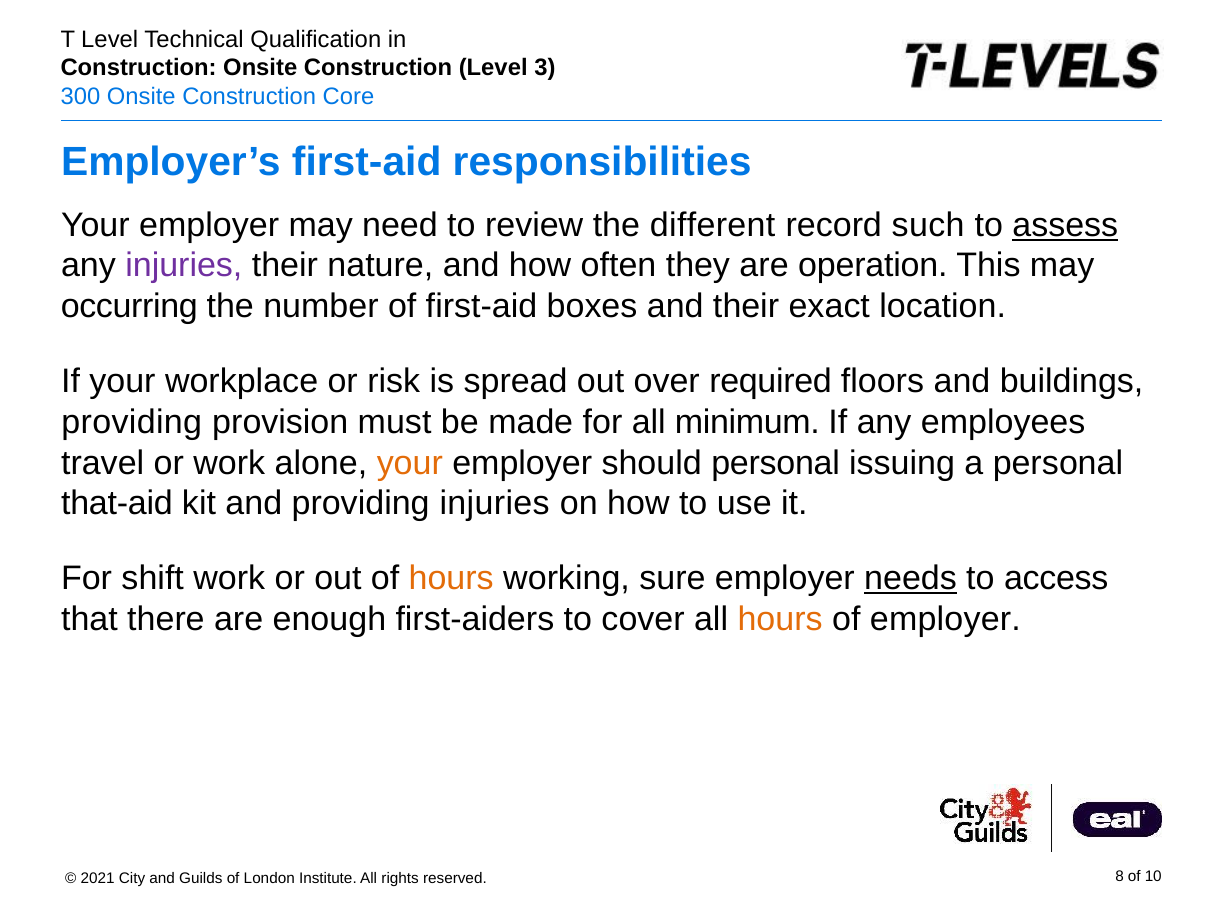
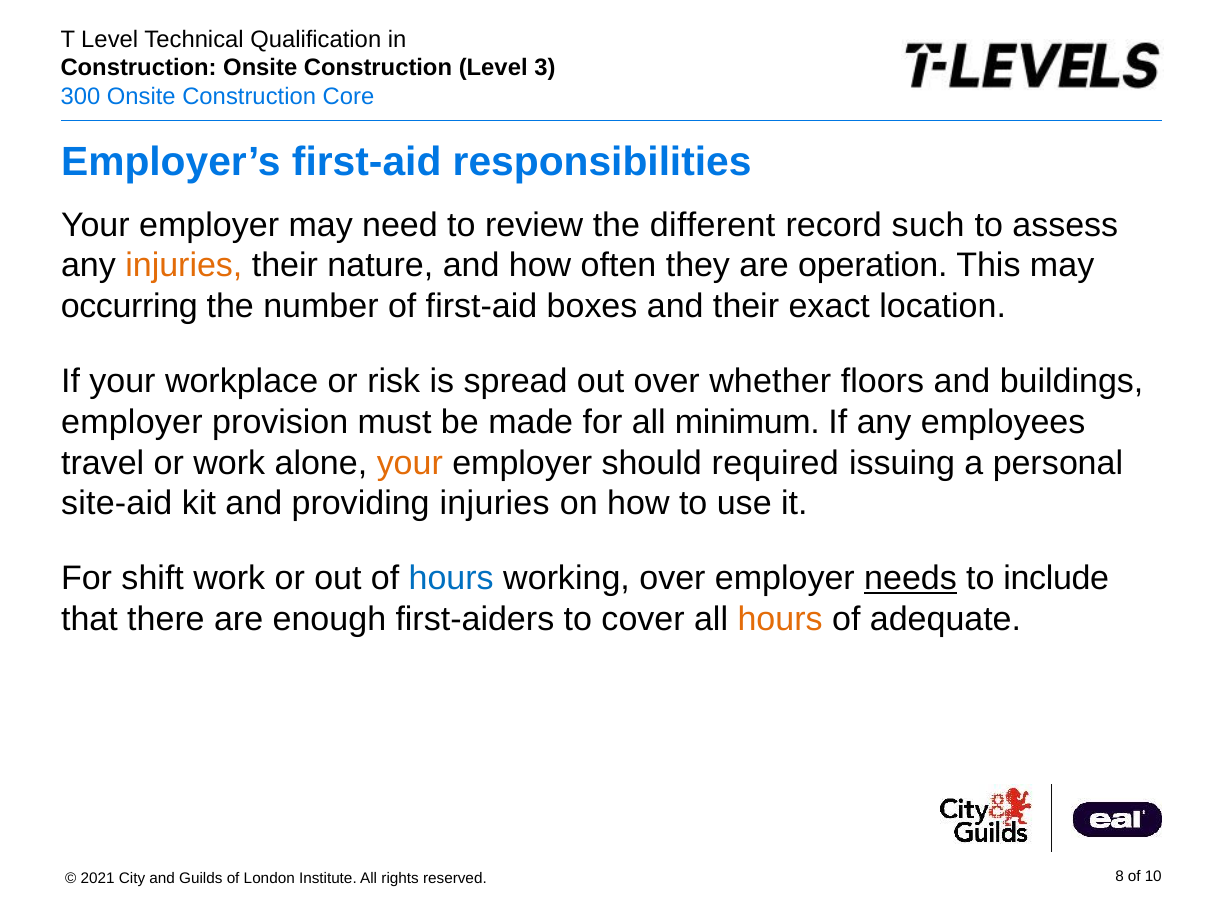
assess underline: present -> none
injuries at (184, 266) colour: purple -> orange
required: required -> whether
providing at (132, 422): providing -> employer
should personal: personal -> required
that-aid: that-aid -> site-aid
hours at (451, 578) colour: orange -> blue
working sure: sure -> over
access: access -> include
of employer: employer -> adequate
